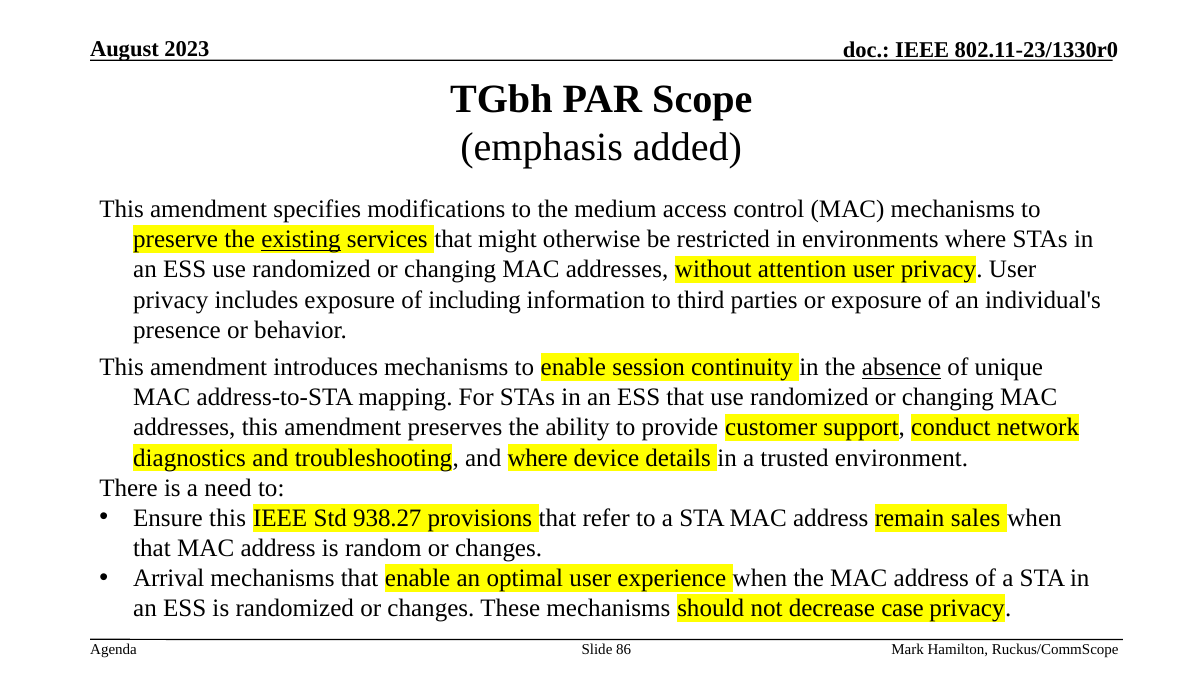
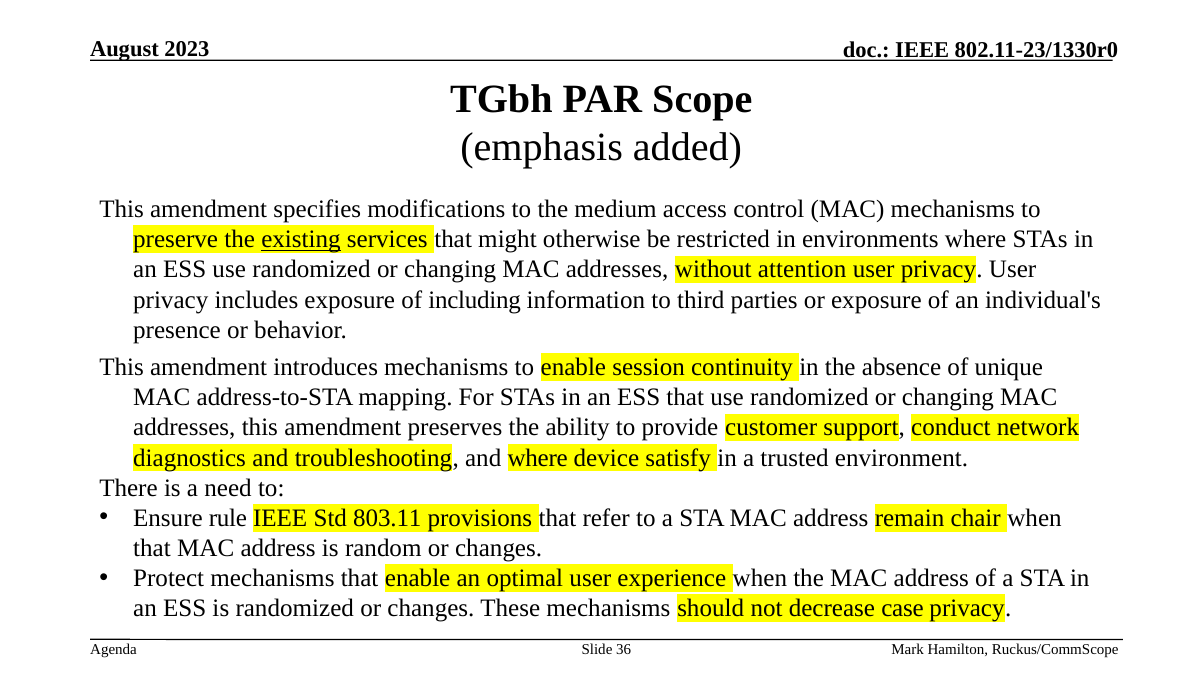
absence underline: present -> none
details: details -> satisfy
Ensure this: this -> rule
938.27: 938.27 -> 803.11
sales: sales -> chair
Arrival: Arrival -> Protect
86: 86 -> 36
